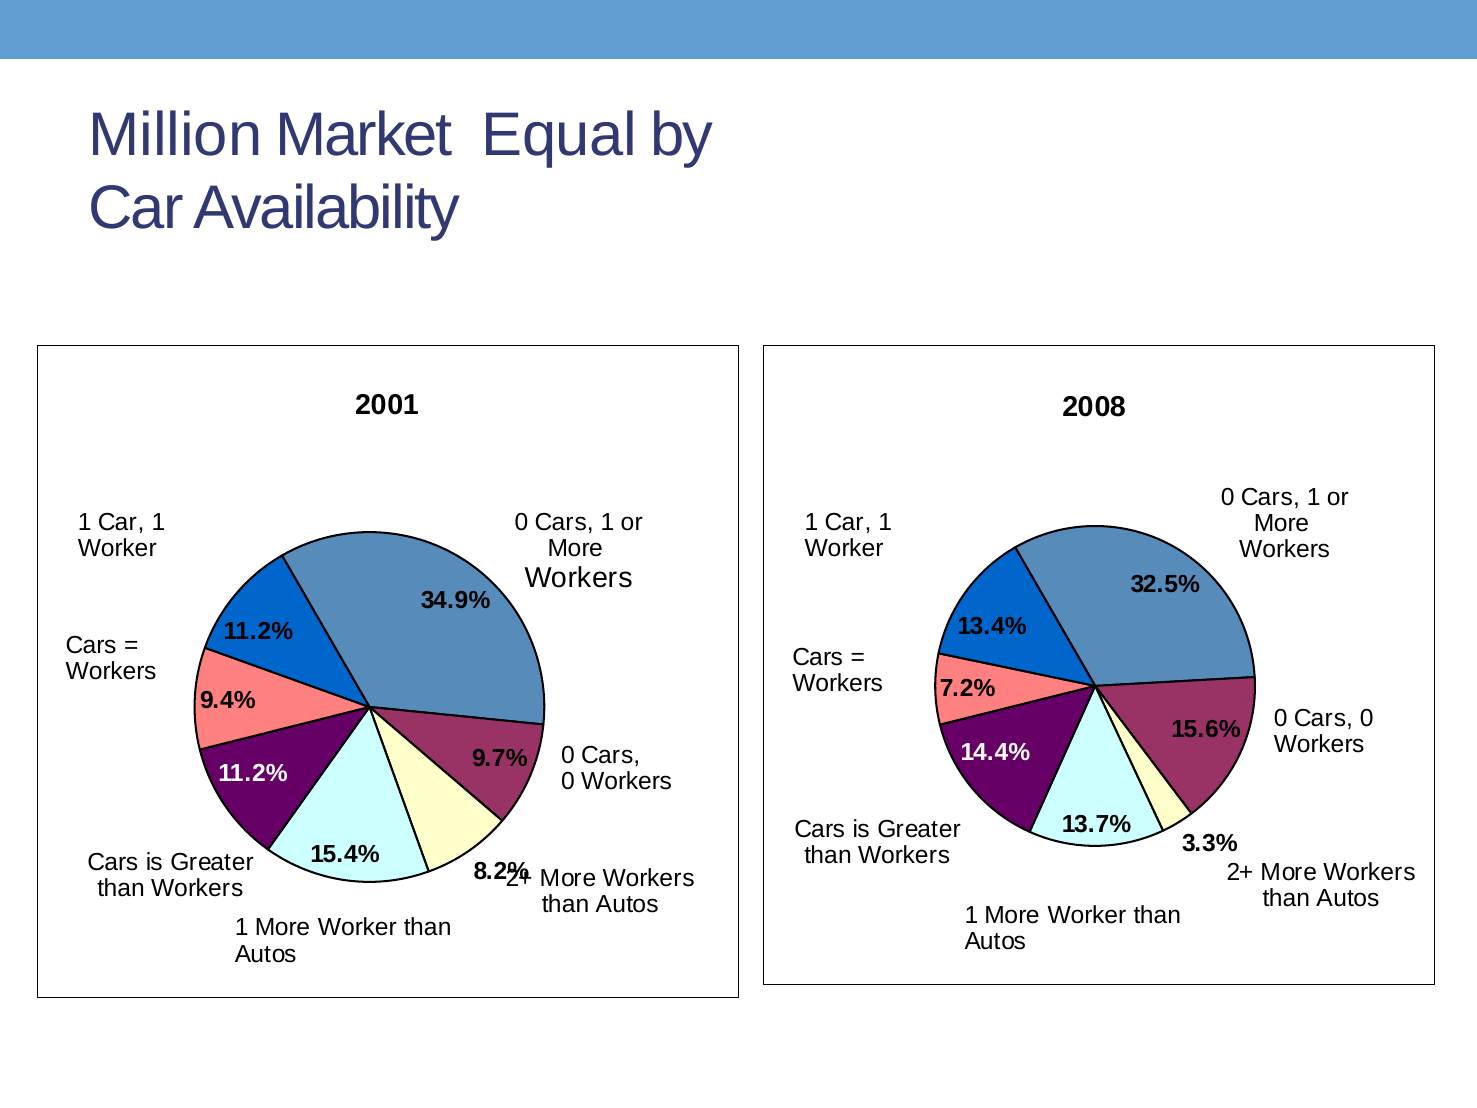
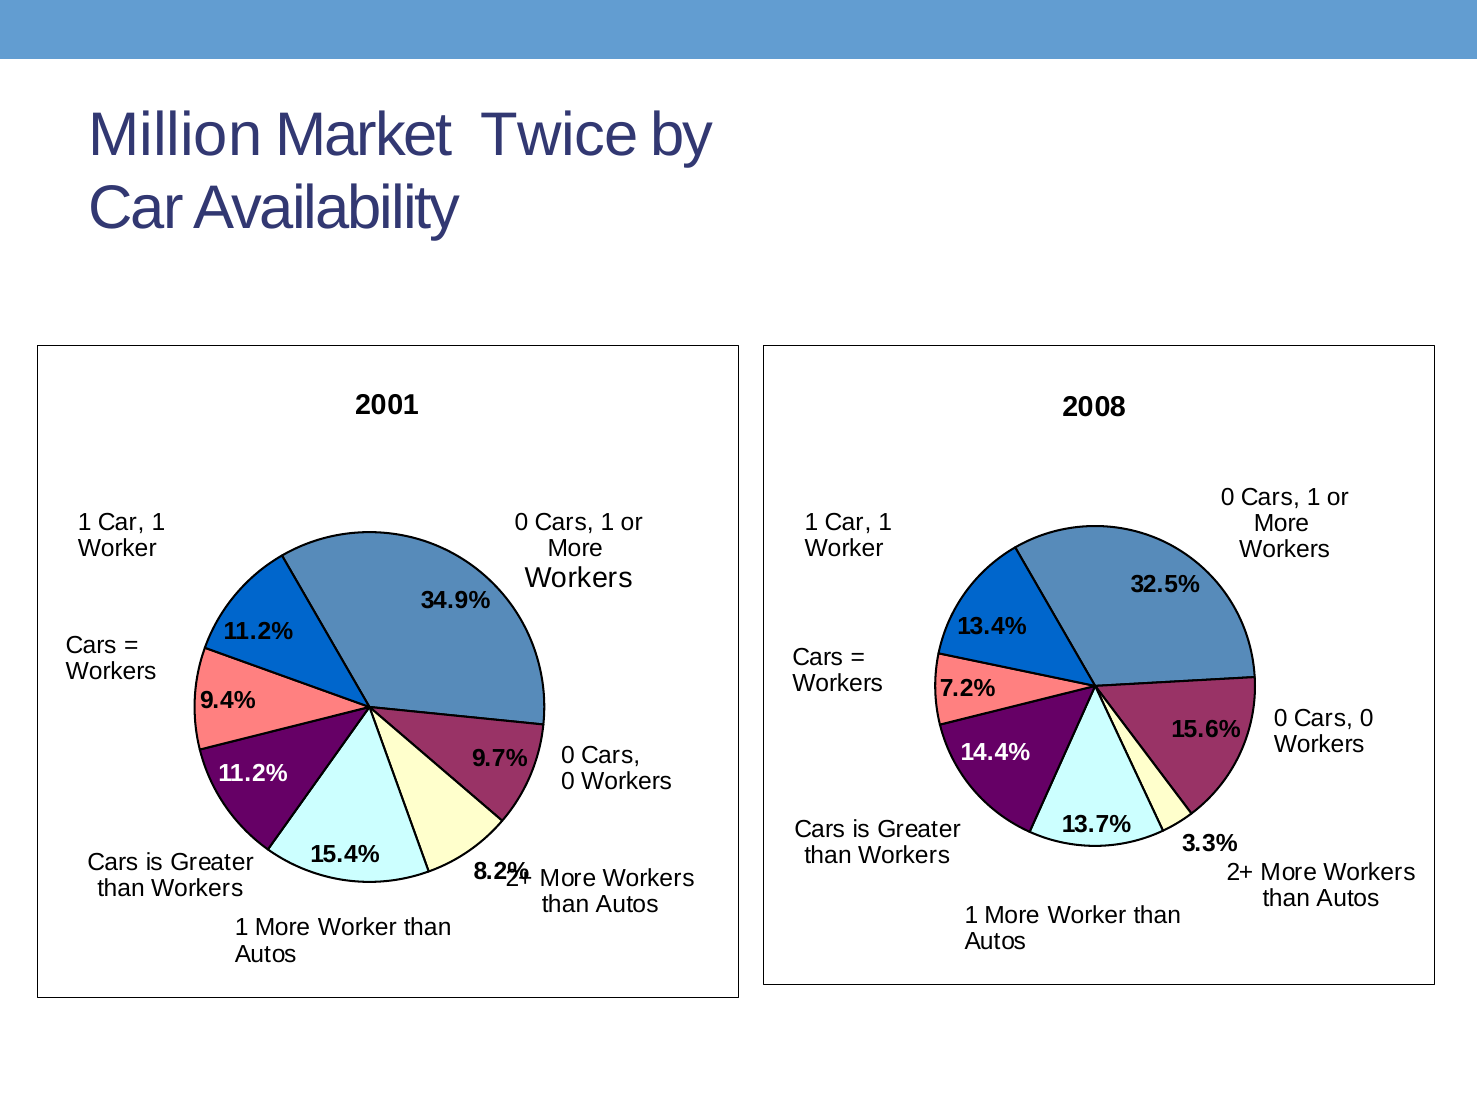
Equal: Equal -> Twice
